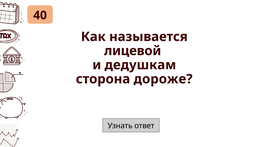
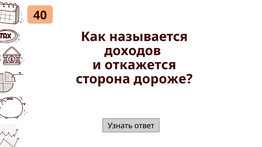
лицевой: лицевой -> доходов
дедушкам: дедушкам -> откажется
